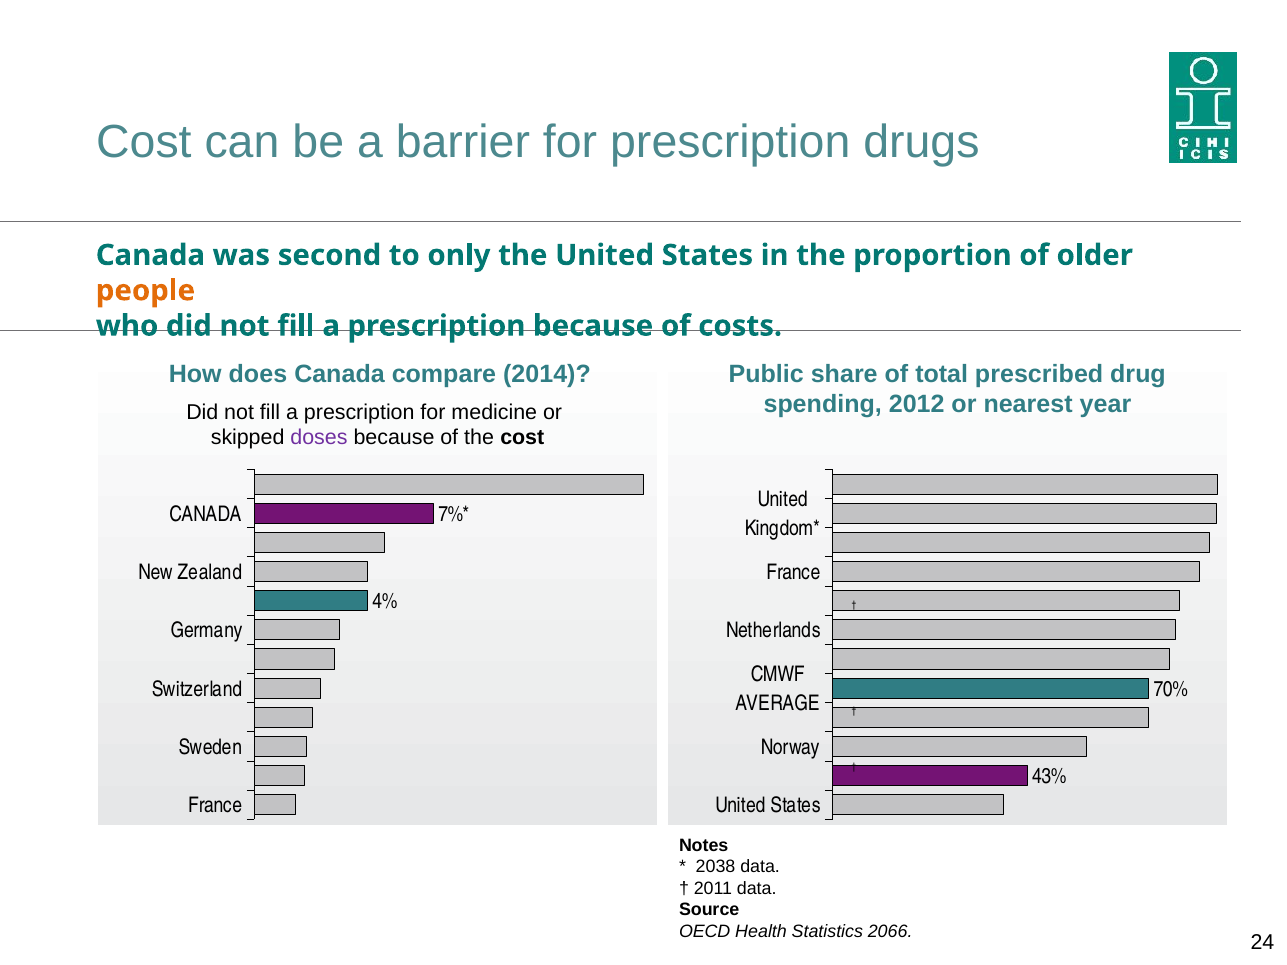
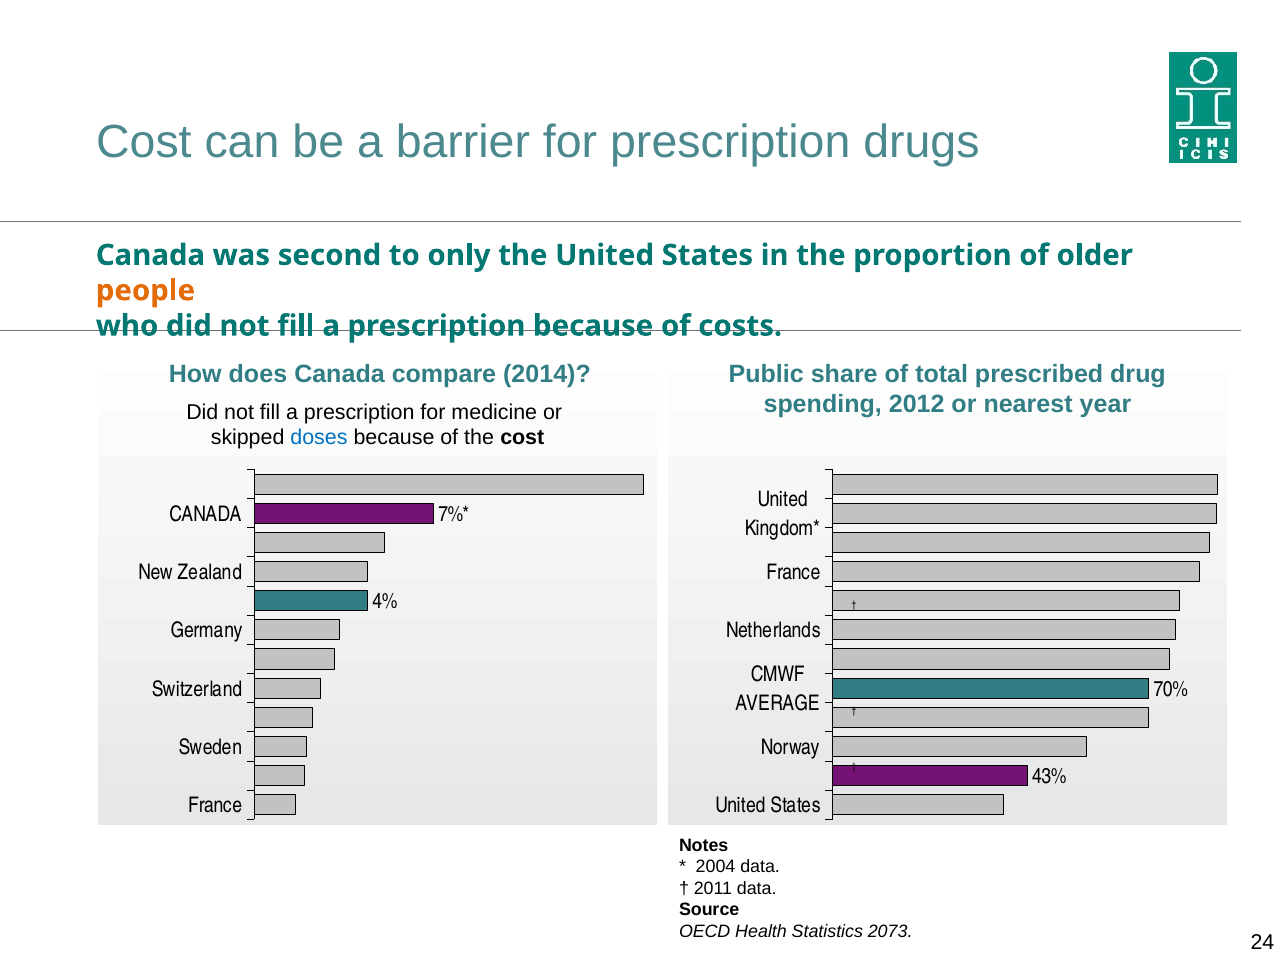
doses colour: purple -> blue
2038: 2038 -> 2004
2066: 2066 -> 2073
